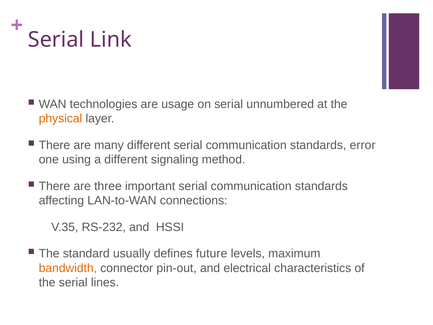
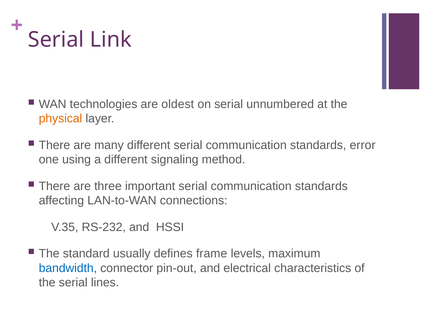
usage: usage -> oldest
future: future -> frame
bandwidth colour: orange -> blue
